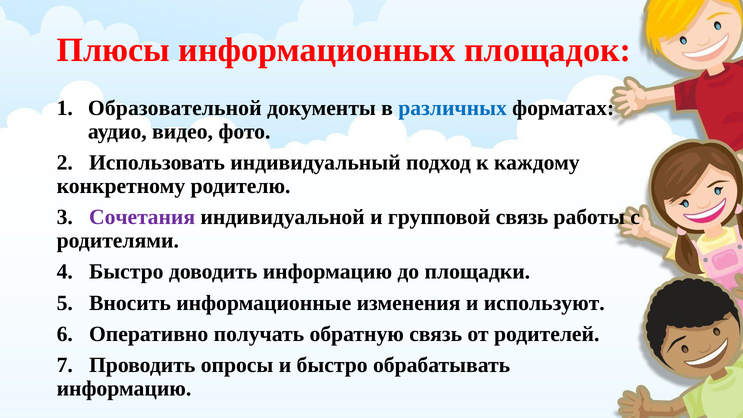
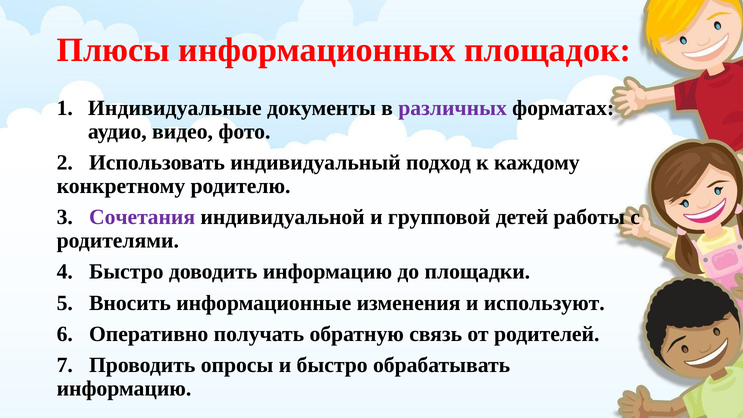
Образовательной: Образовательной -> Индивидуальные
различных colour: blue -> purple
групповой связь: связь -> детей
